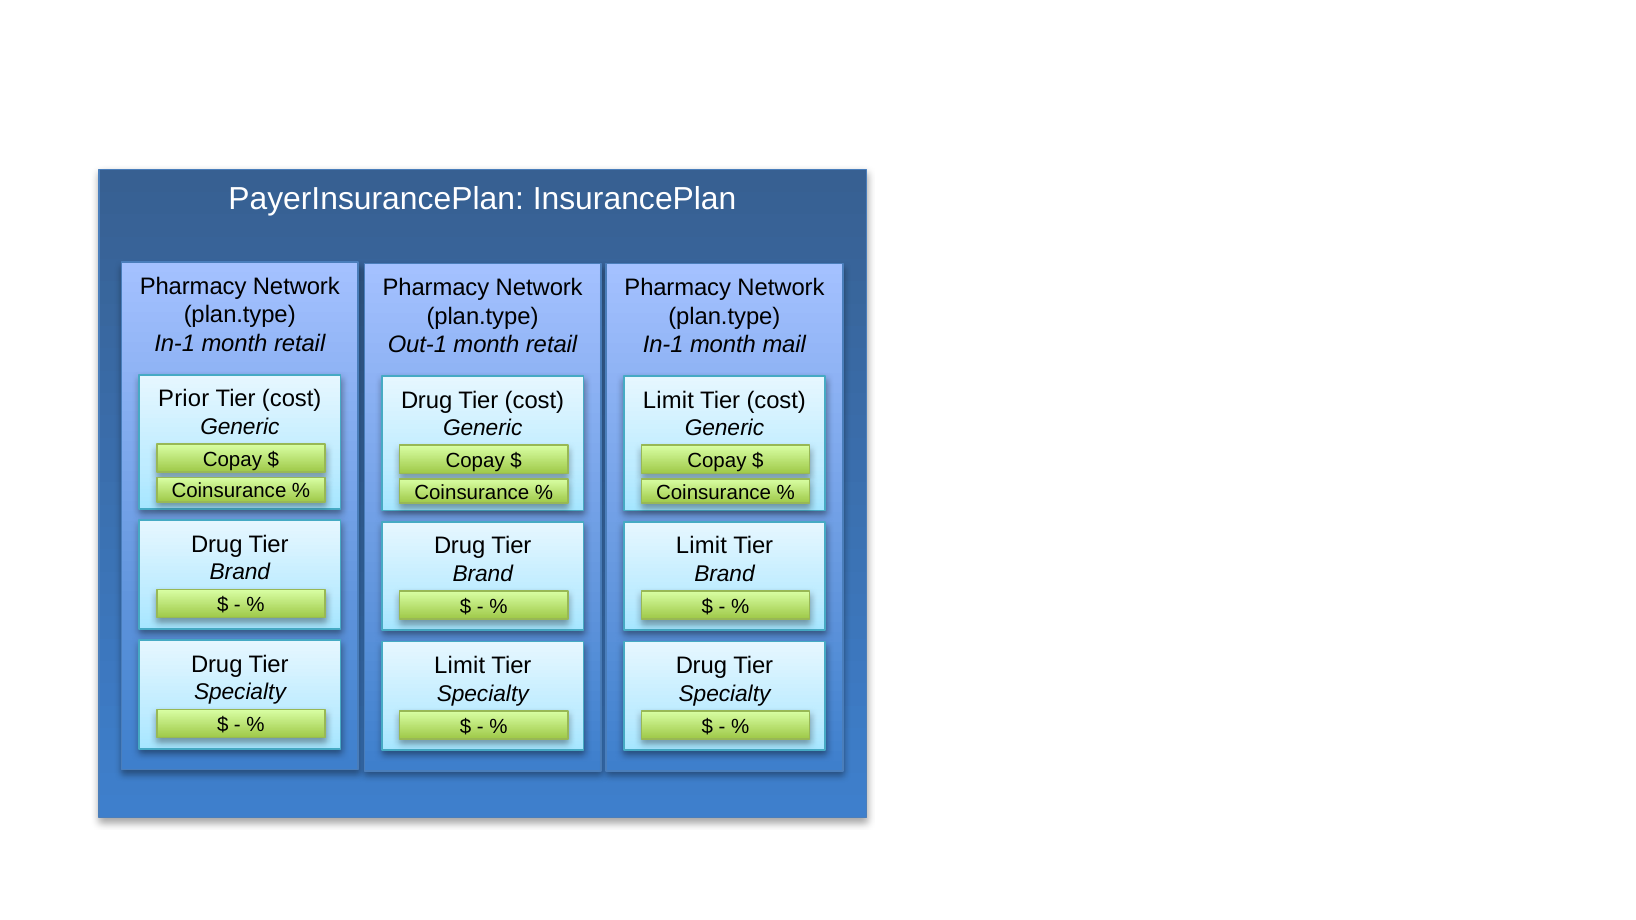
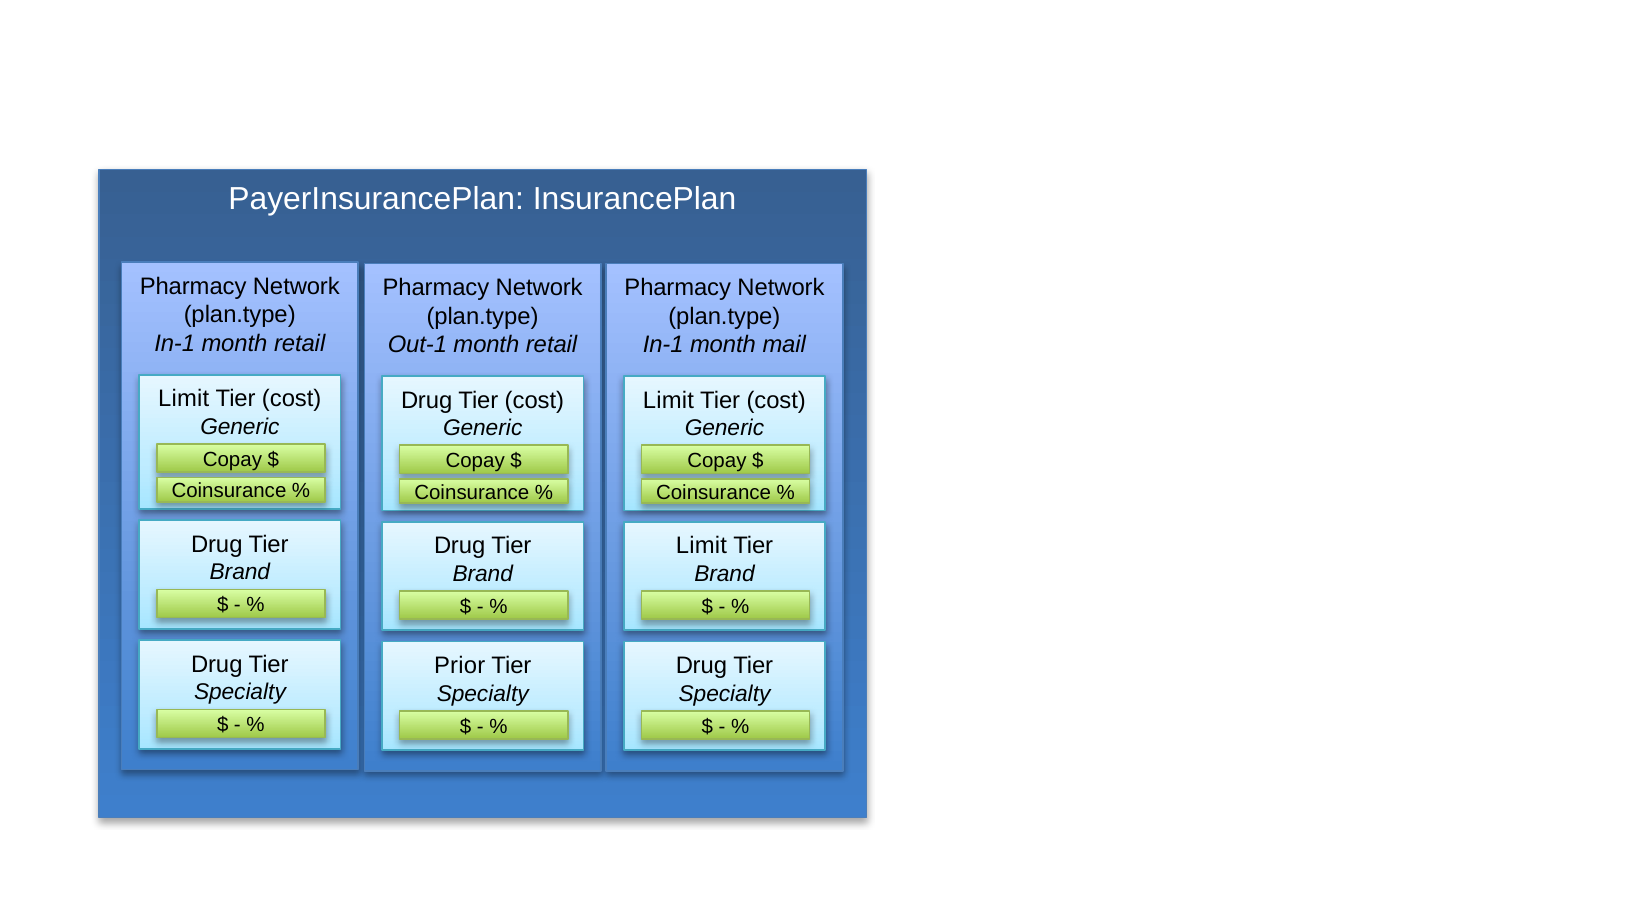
Prior at (184, 399): Prior -> Limit
Limit at (460, 666): Limit -> Prior
